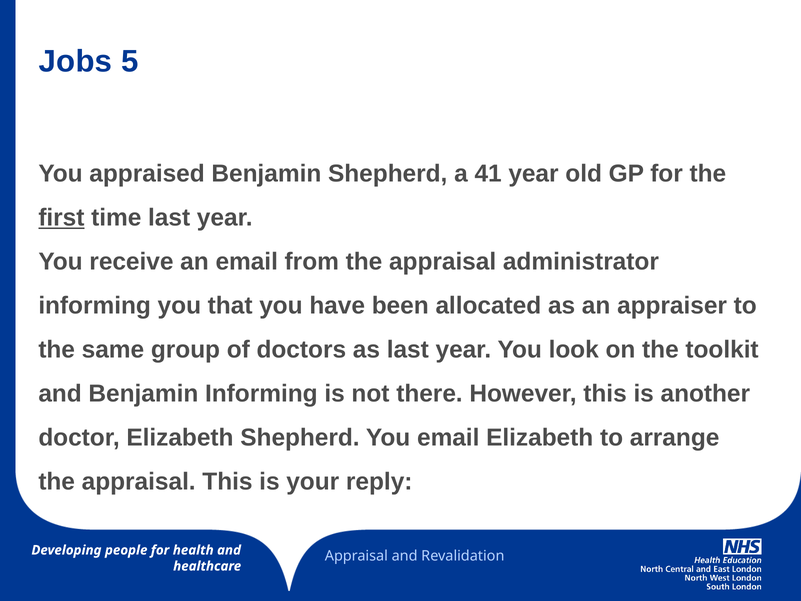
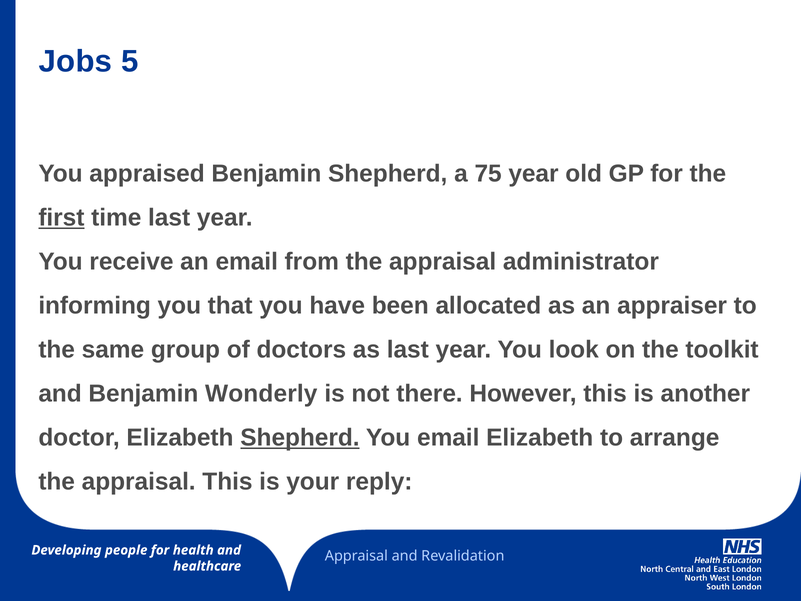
41: 41 -> 75
Benjamin Informing: Informing -> Wonderly
Shepherd at (300, 438) underline: none -> present
